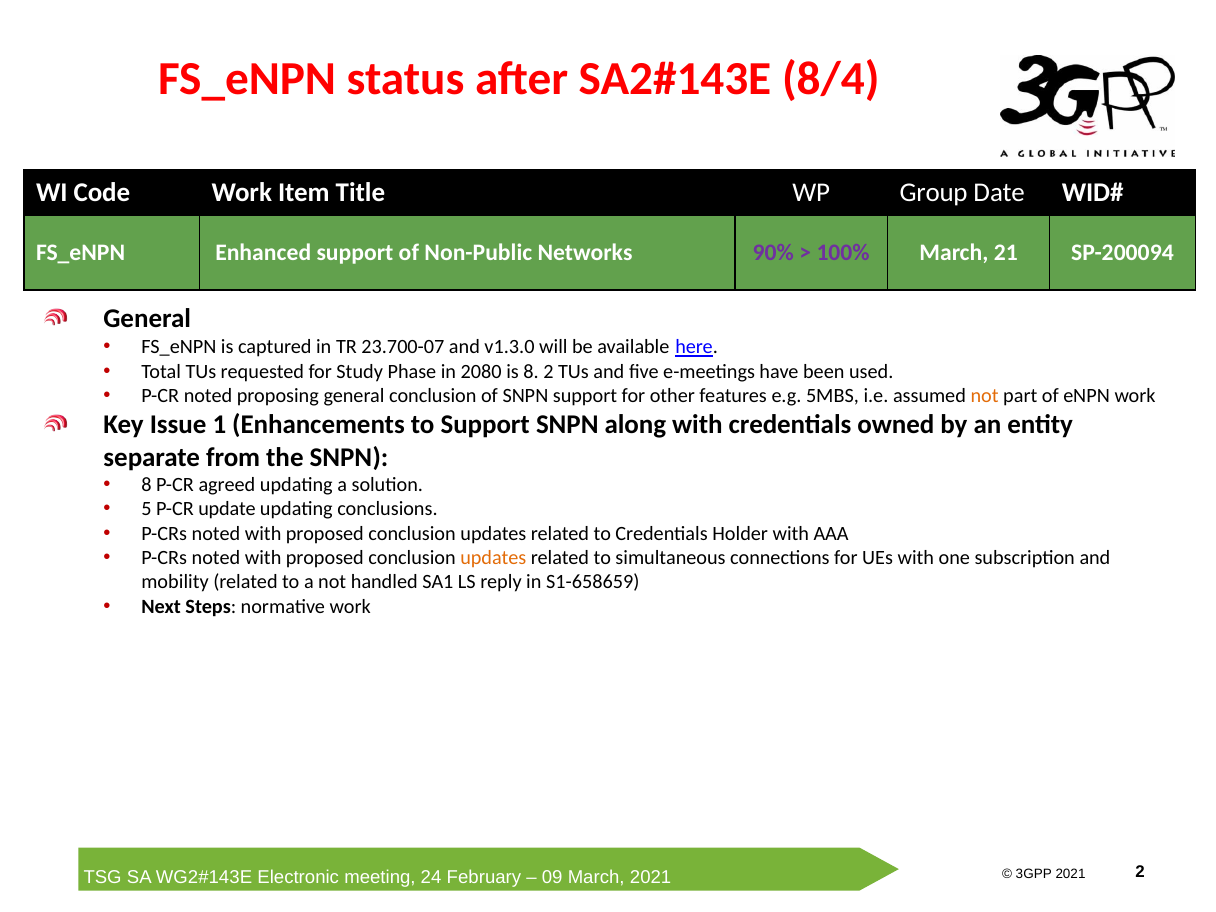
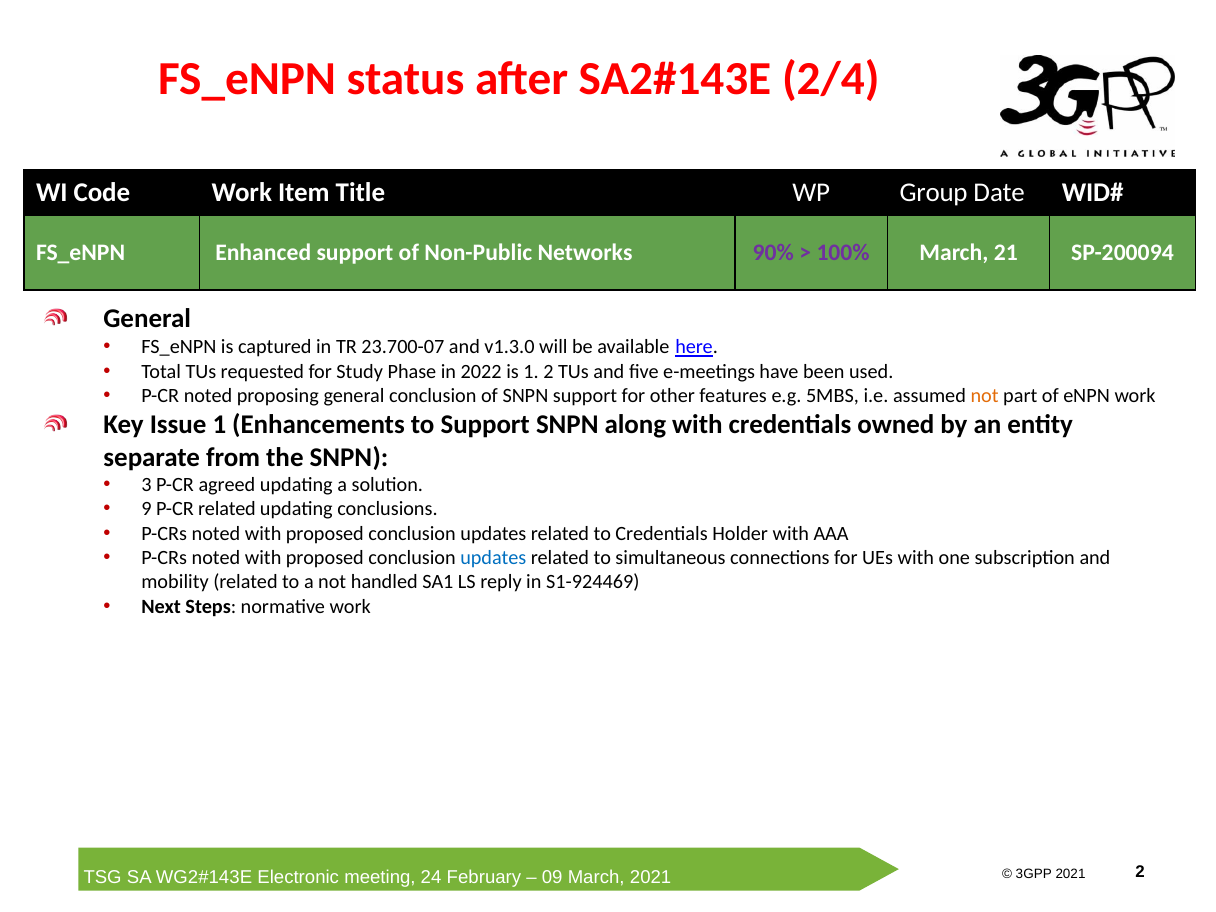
8/4: 8/4 -> 2/4
2080: 2080 -> 2022
is 8: 8 -> 1
8 at (147, 485): 8 -> 3
5: 5 -> 9
P-CR update: update -> related
updates at (493, 558) colour: orange -> blue
S1-658659: S1-658659 -> S1-924469
